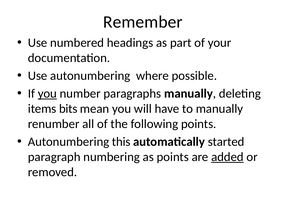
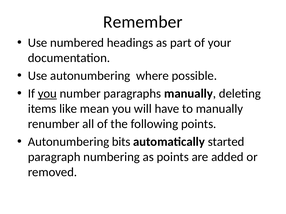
bits: bits -> like
this: this -> bits
added underline: present -> none
